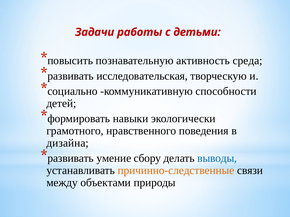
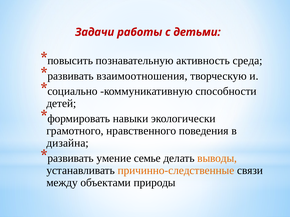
исследовательская: исследовательская -> взаимоотношения
сбору: сбору -> семье
выводы colour: blue -> orange
